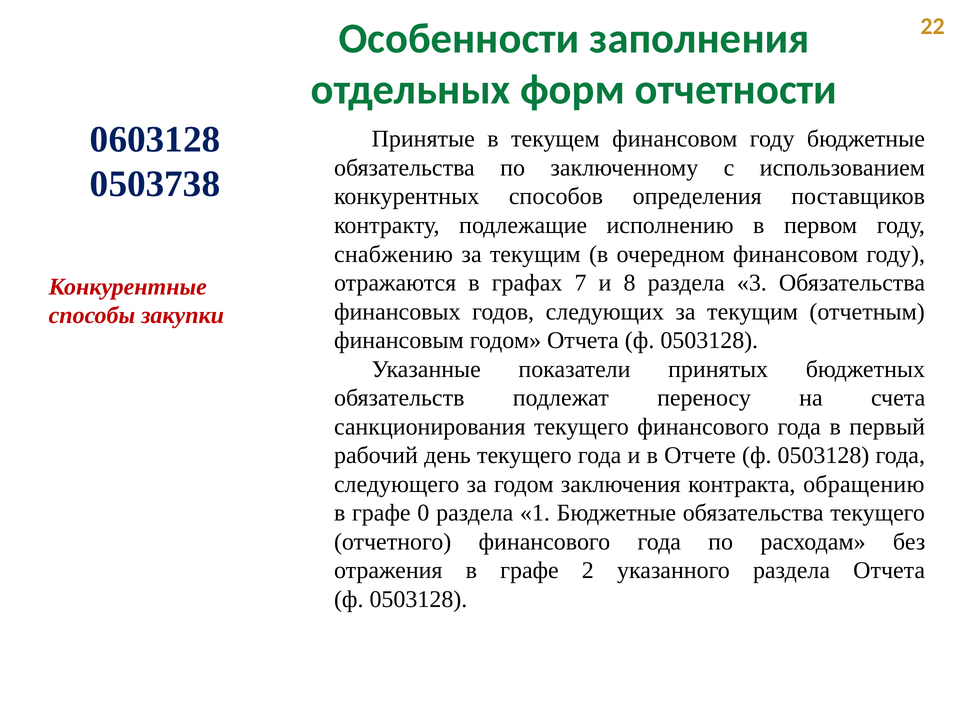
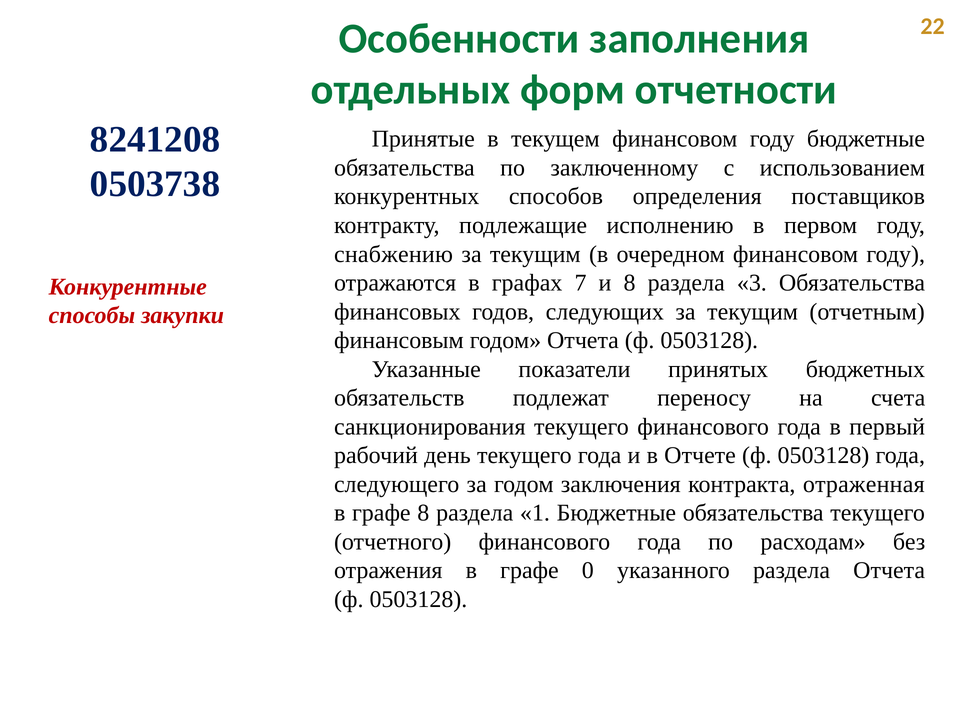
0603128: 0603128 -> 8241208
обращению: обращению -> отраженная
графе 0: 0 -> 8
2: 2 -> 0
